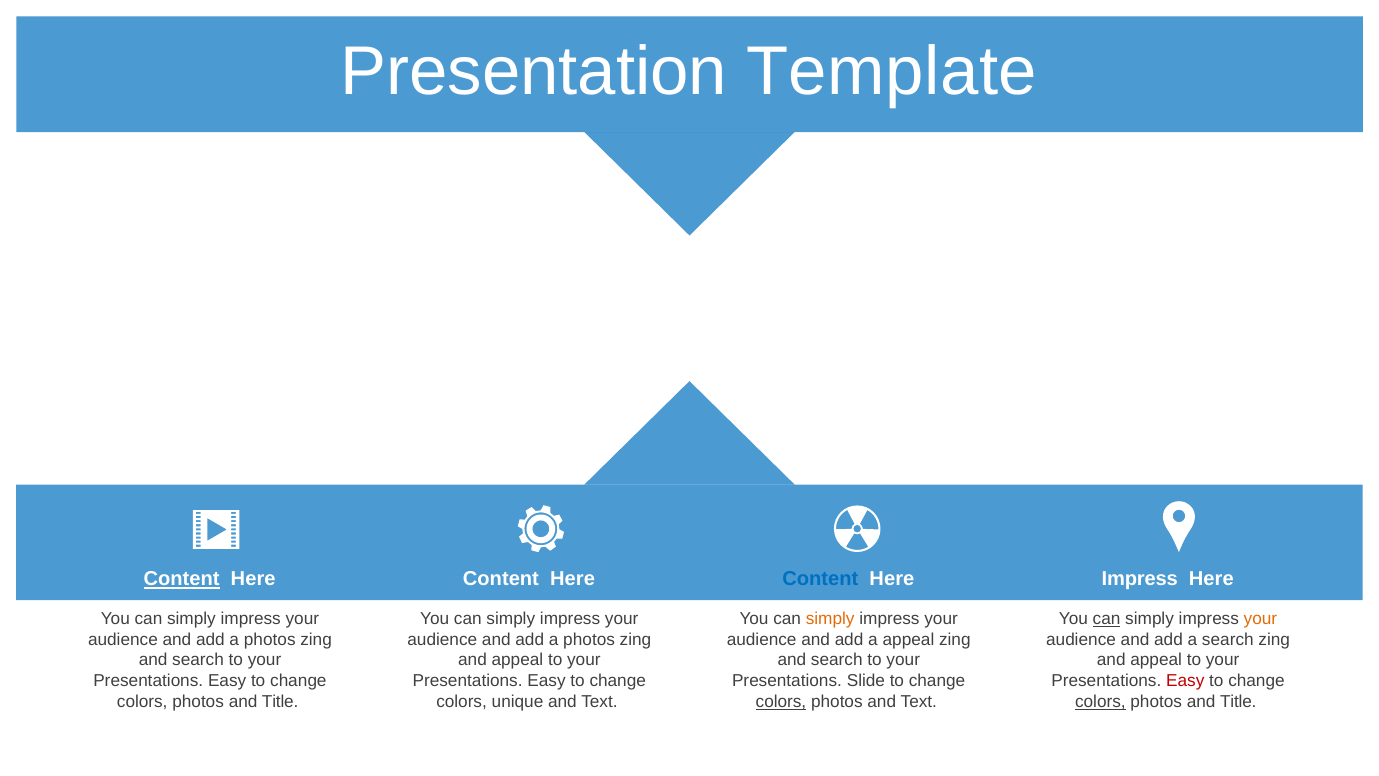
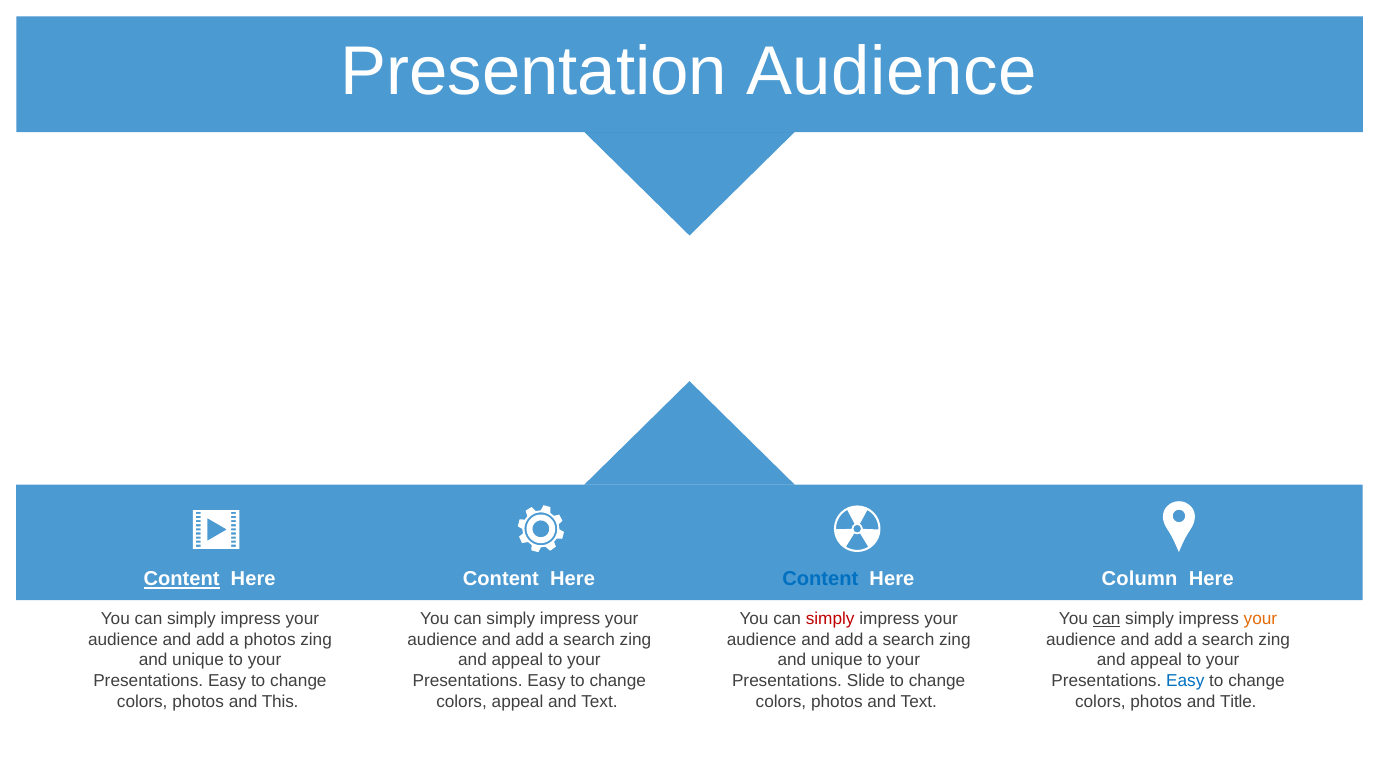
Presentation Template: Template -> Audience
Impress at (1140, 579): Impress -> Column
simply at (830, 619) colour: orange -> red
photos at (589, 639): photos -> search
appeal at (908, 639): appeal -> search
search at (198, 660): search -> unique
search at (837, 660): search -> unique
Easy at (1185, 681) colour: red -> blue
Title at (280, 701): Title -> This
colors unique: unique -> appeal
colors at (781, 701) underline: present -> none
colors at (1100, 701) underline: present -> none
